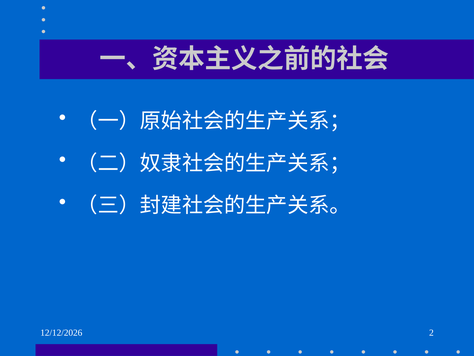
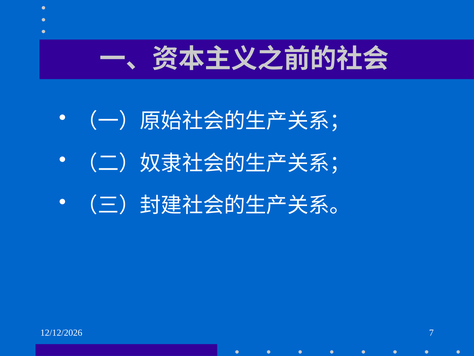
2: 2 -> 7
